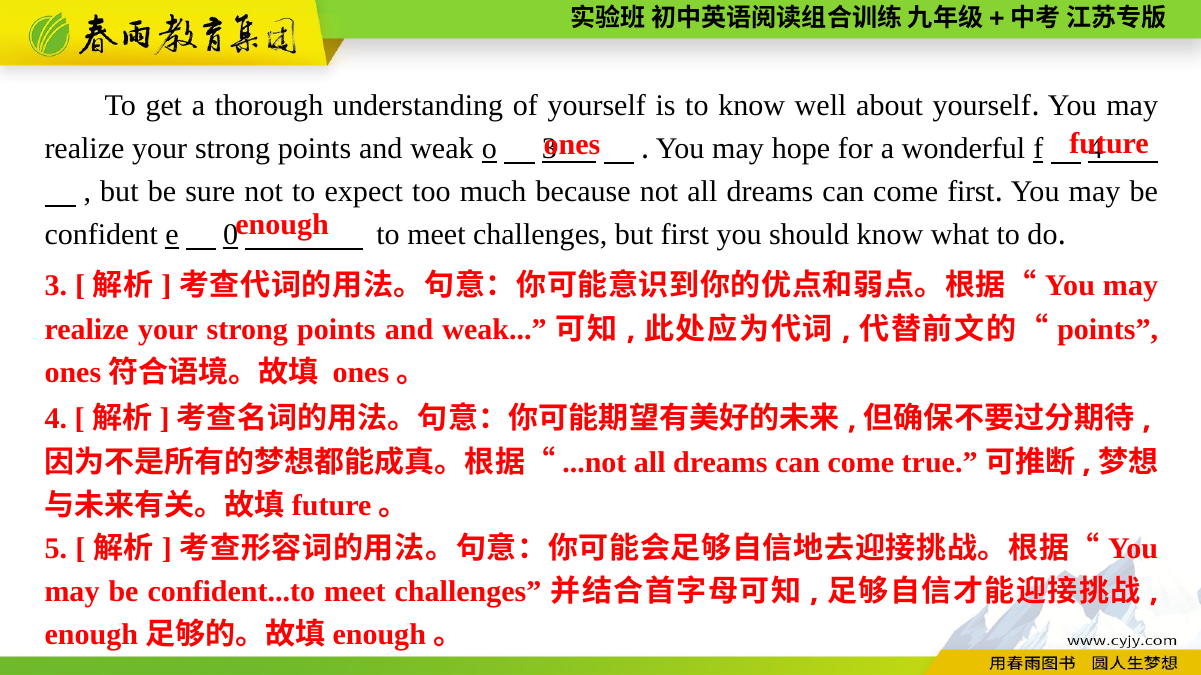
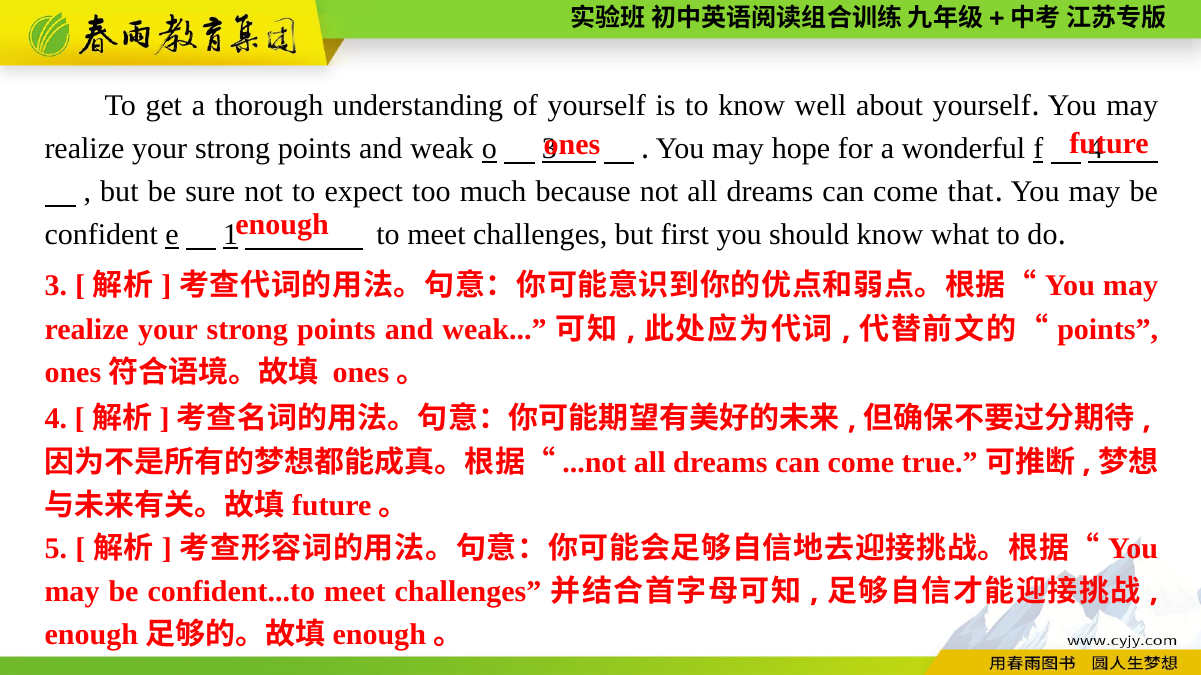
come first: first -> that
0: 0 -> 1
